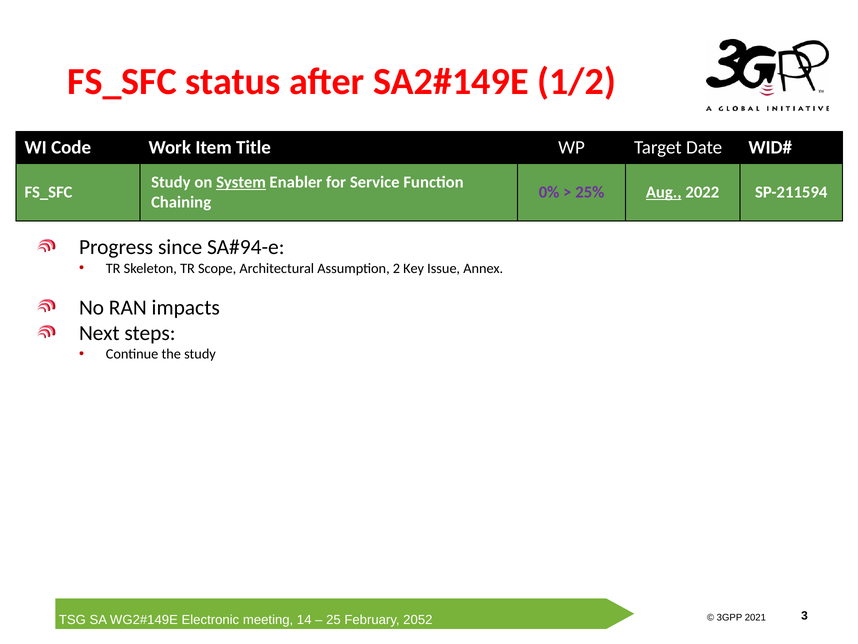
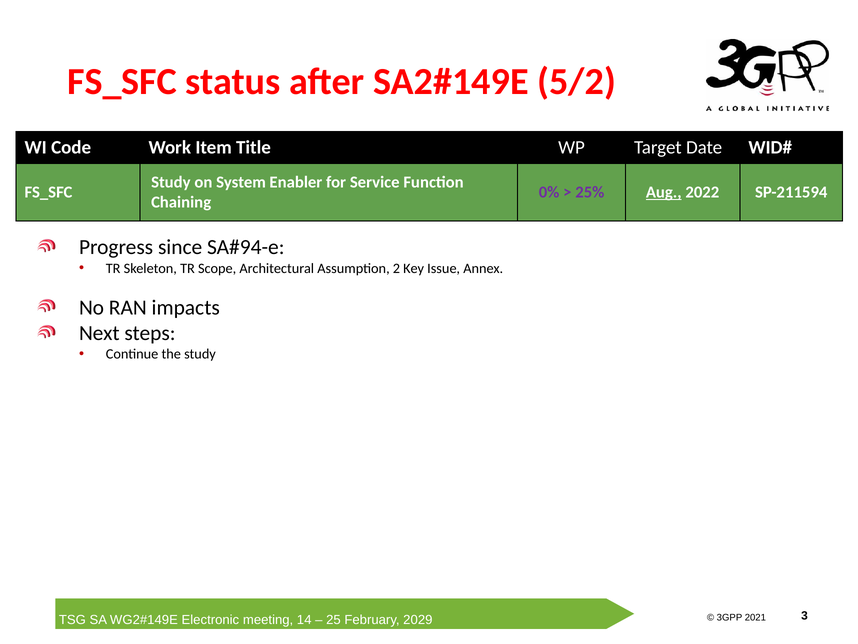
1/2: 1/2 -> 5/2
System underline: present -> none
2052: 2052 -> 2029
